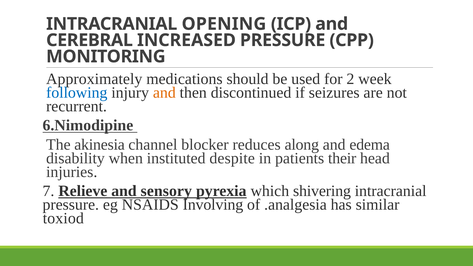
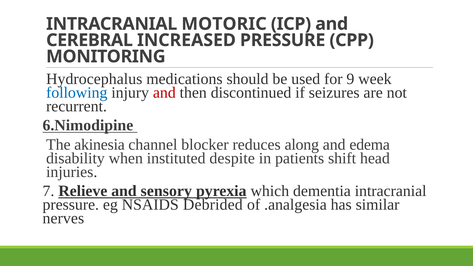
OPENING: OPENING -> MOTORIC
Approximately: Approximately -> Hydrocephalus
2: 2 -> 9
and at (164, 93) colour: orange -> red
their: their -> shift
shivering: shivering -> dementia
Involving: Involving -> Debrided
toxiod: toxiod -> nerves
